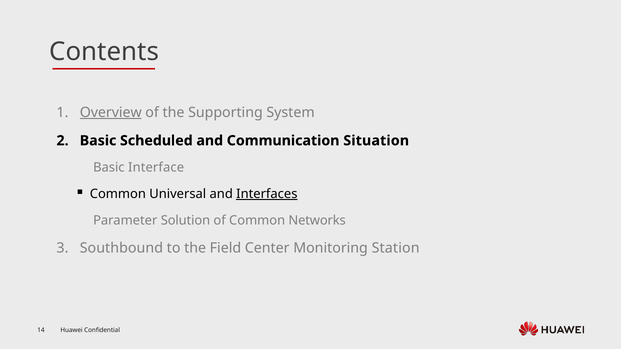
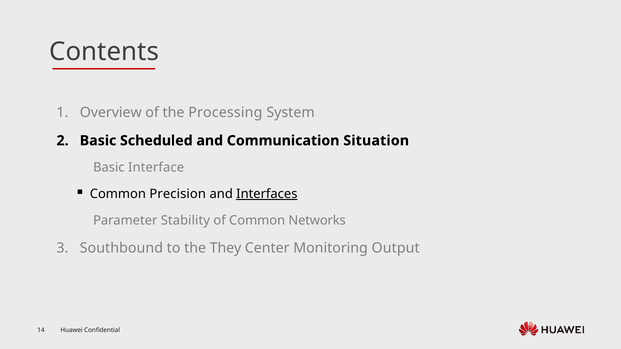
Overview underline: present -> none
Supporting: Supporting -> Processing
Universal: Universal -> Precision
Solution: Solution -> Stability
Field: Field -> They
Station: Station -> Output
